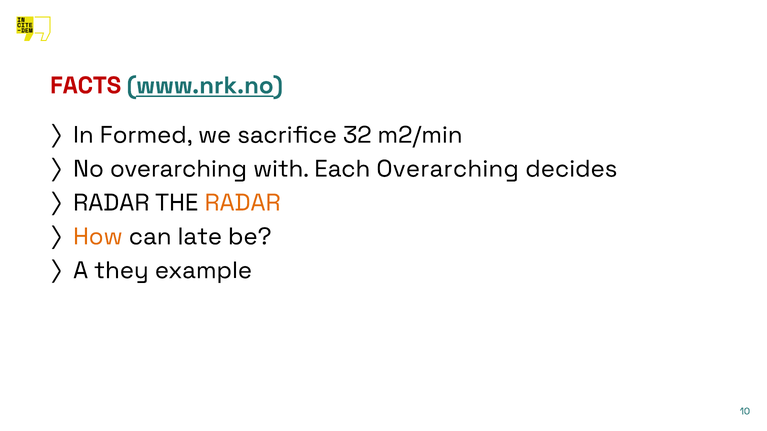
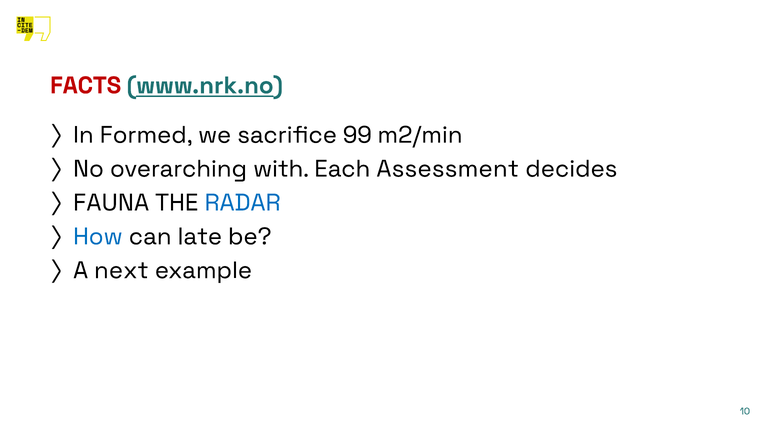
32: 32 -> 99
Each Overarching: Overarching -> Assessment
RADAR at (111, 203): RADAR -> FAUNA
RADAR at (243, 203) colour: orange -> blue
How colour: orange -> blue
they: they -> next
